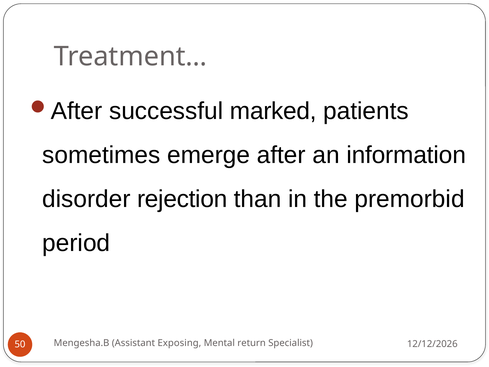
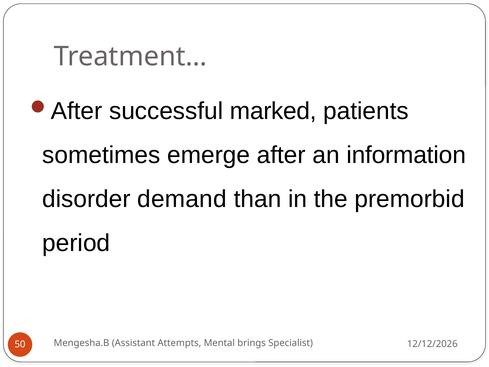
rejection: rejection -> demand
Exposing: Exposing -> Attempts
return: return -> brings
